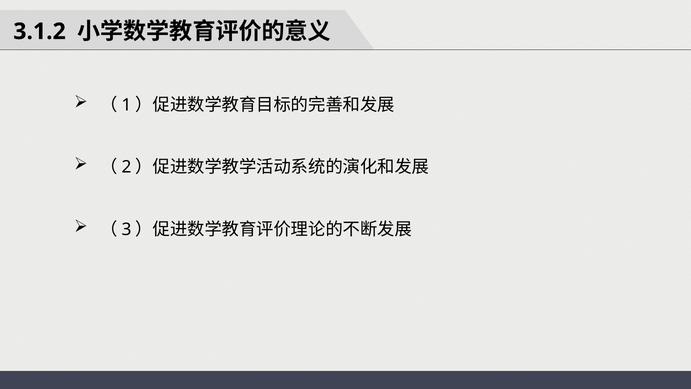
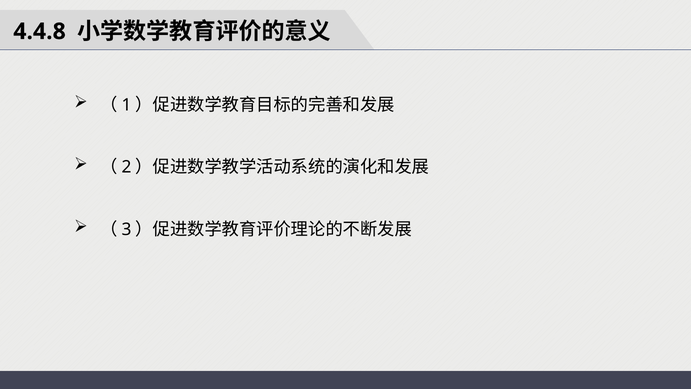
3.1.2: 3.1.2 -> 4.4.8
